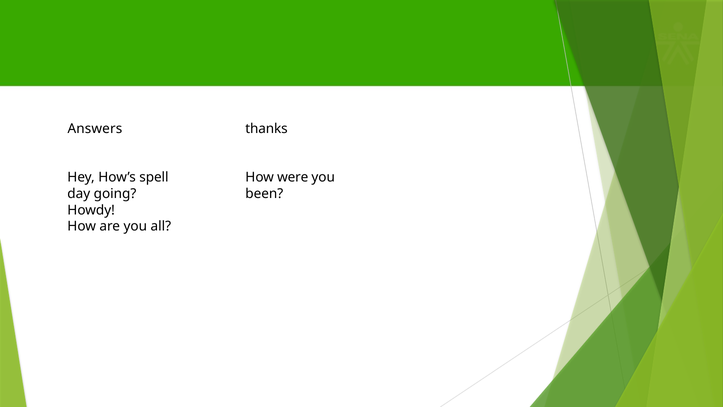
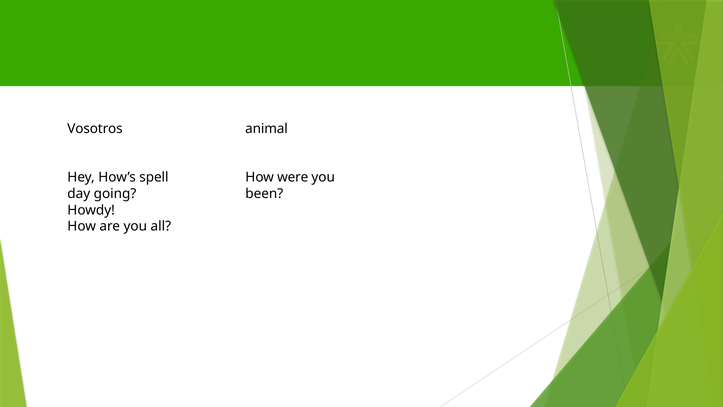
Answers: Answers -> Vosotros
thanks: thanks -> animal
